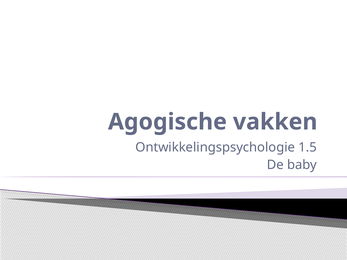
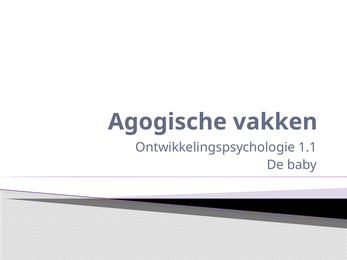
1.5: 1.5 -> 1.1
